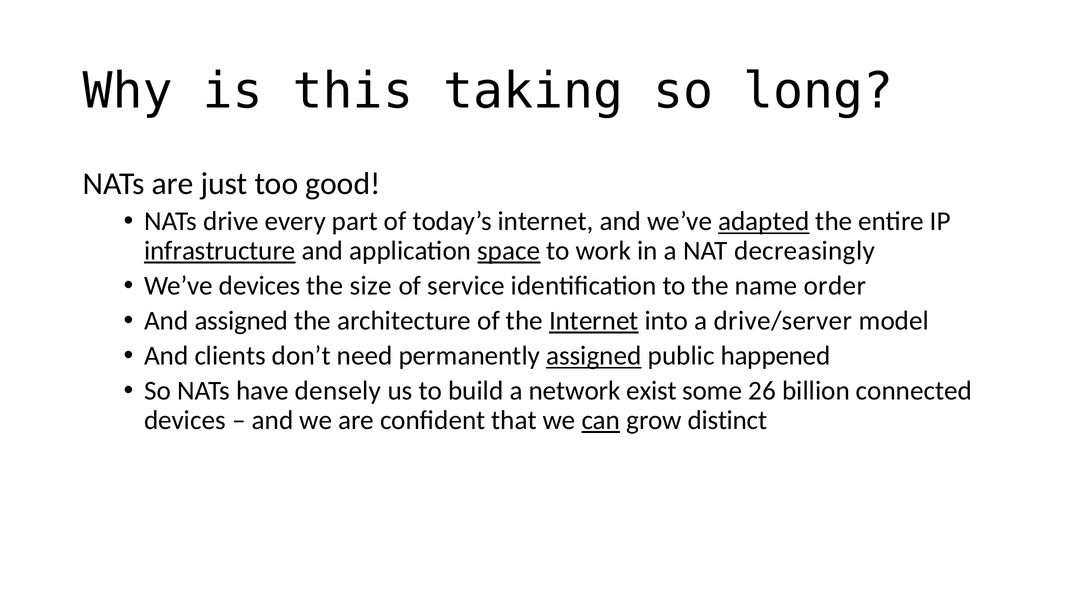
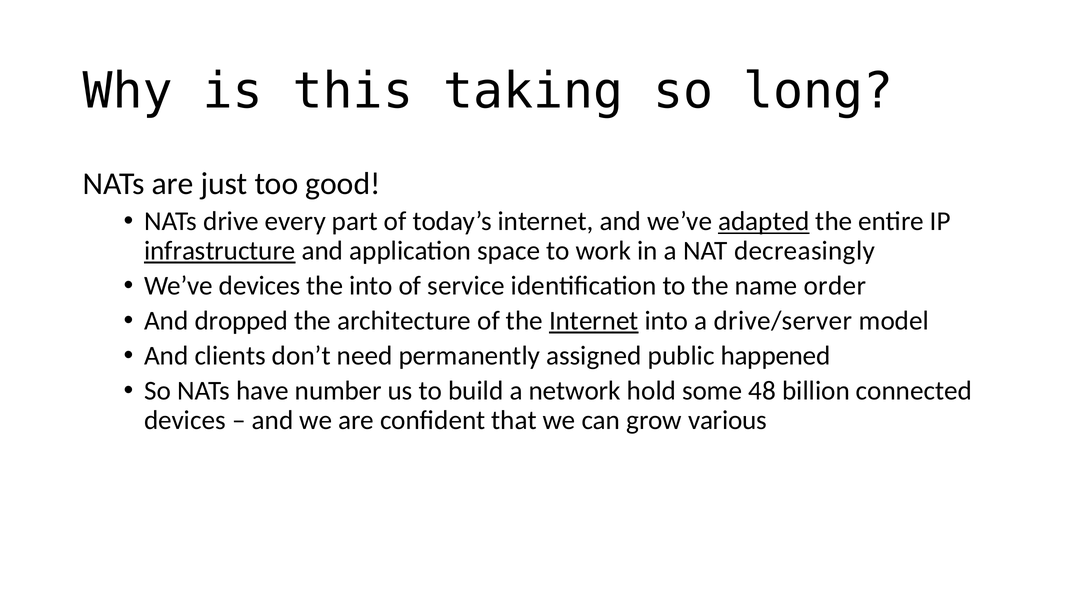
space underline: present -> none
the size: size -> into
And assigned: assigned -> dropped
assigned at (594, 356) underline: present -> none
densely: densely -> number
exist: exist -> hold
26: 26 -> 48
can underline: present -> none
distinct: distinct -> various
